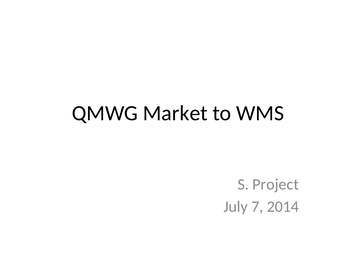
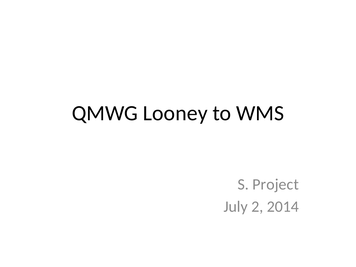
Market: Market -> Looney
7: 7 -> 2
